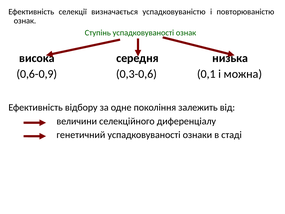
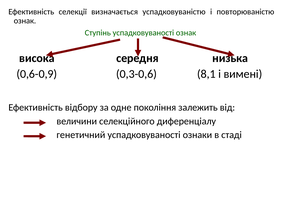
0,1: 0,1 -> 8,1
можна: можна -> вимені
